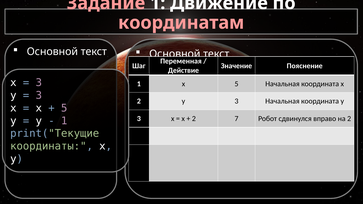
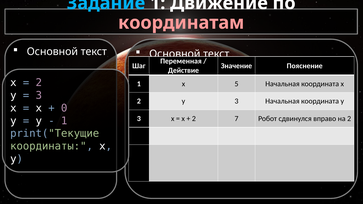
Задание colour: pink -> light blue
3 at (39, 83): 3 -> 2
5 at (64, 108): 5 -> 0
